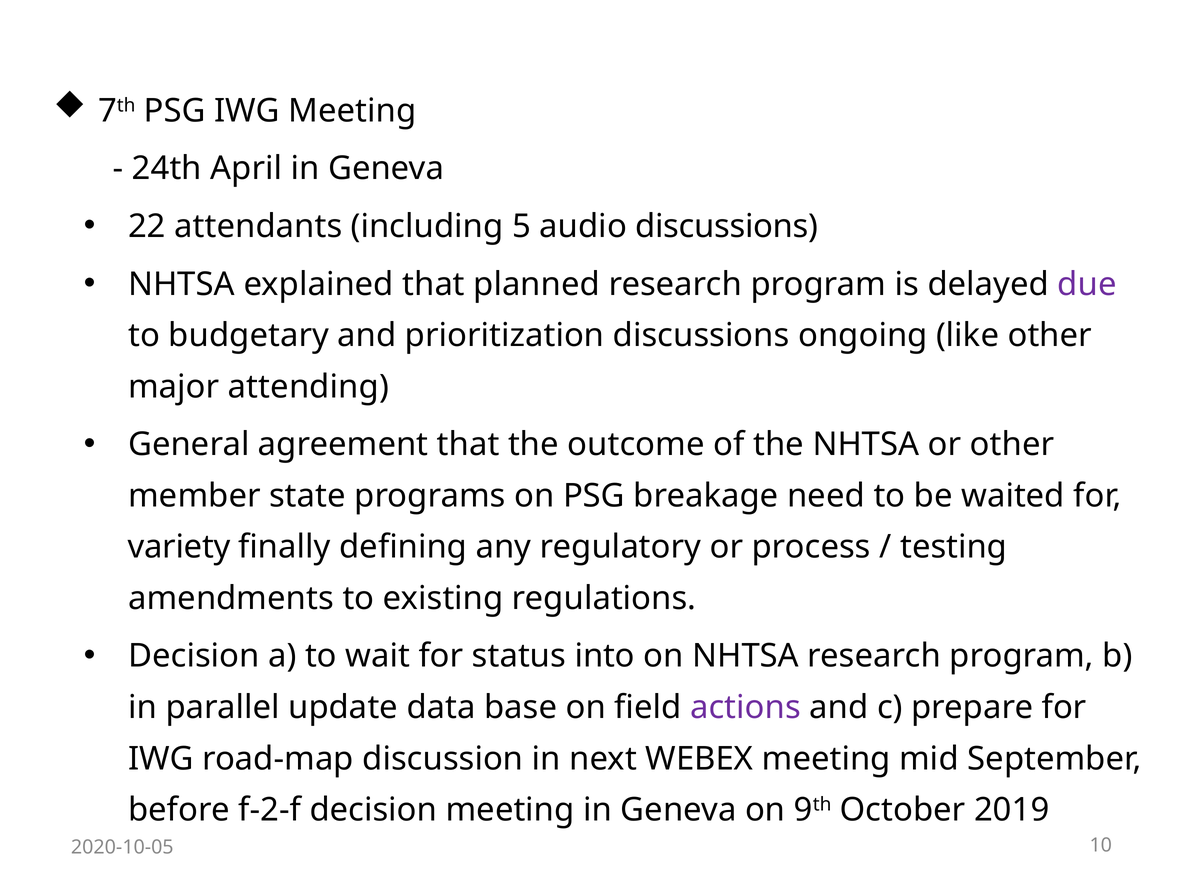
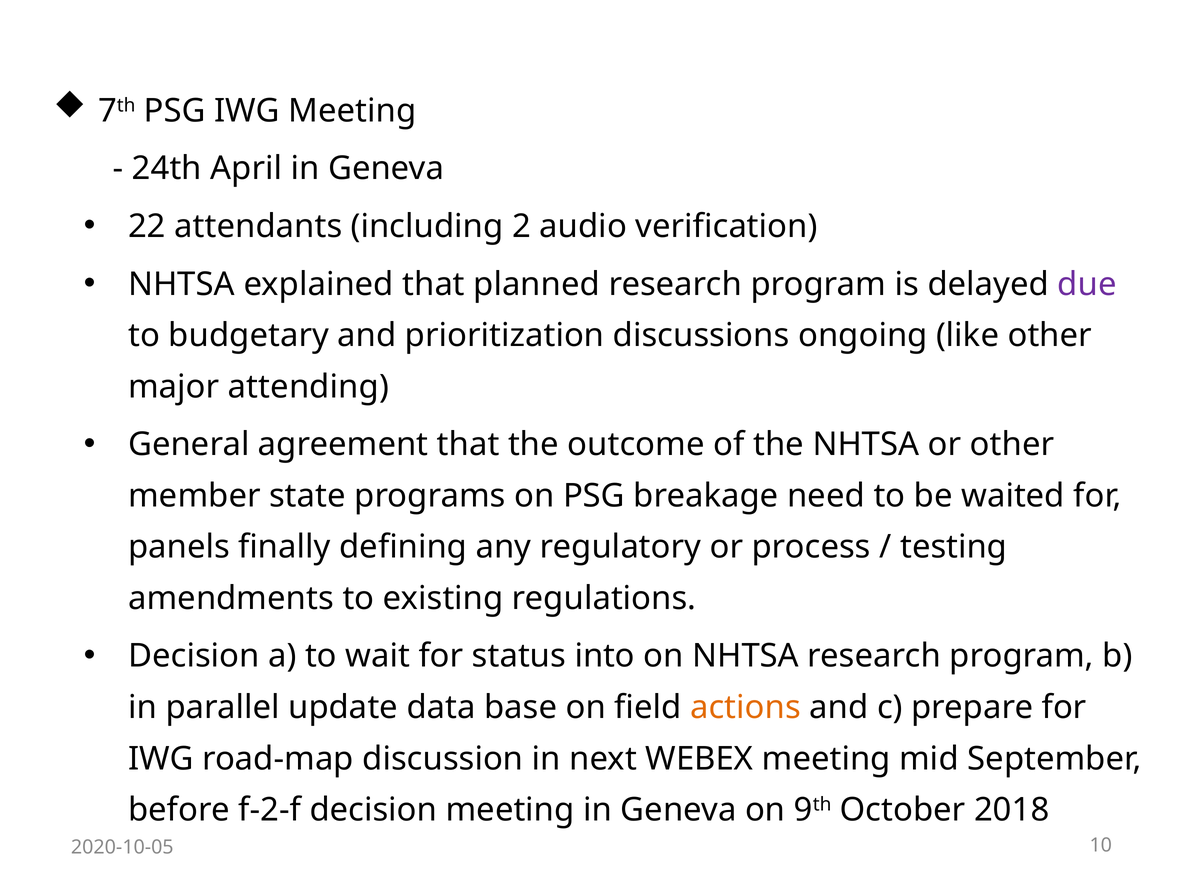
5: 5 -> 2
audio discussions: discussions -> verification
variety: variety -> panels
actions colour: purple -> orange
2019: 2019 -> 2018
